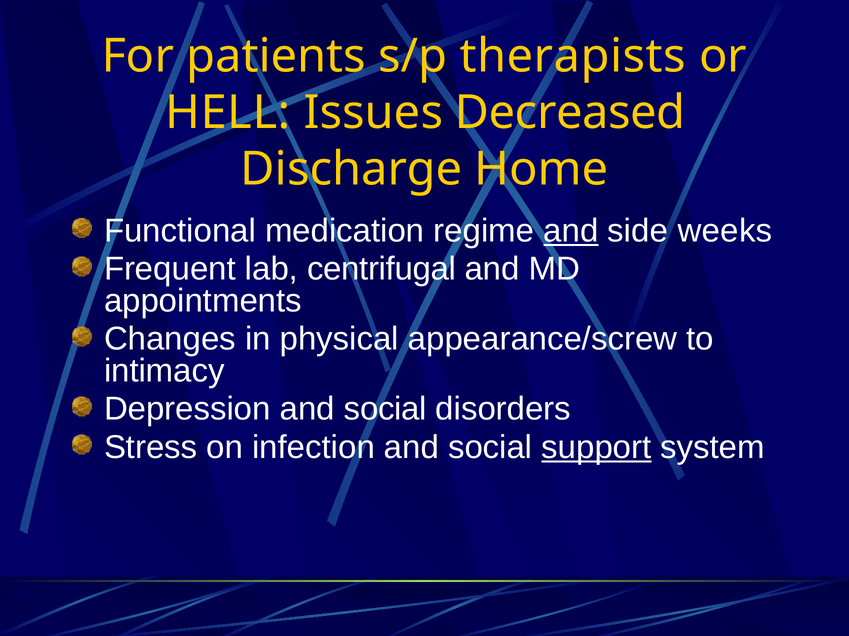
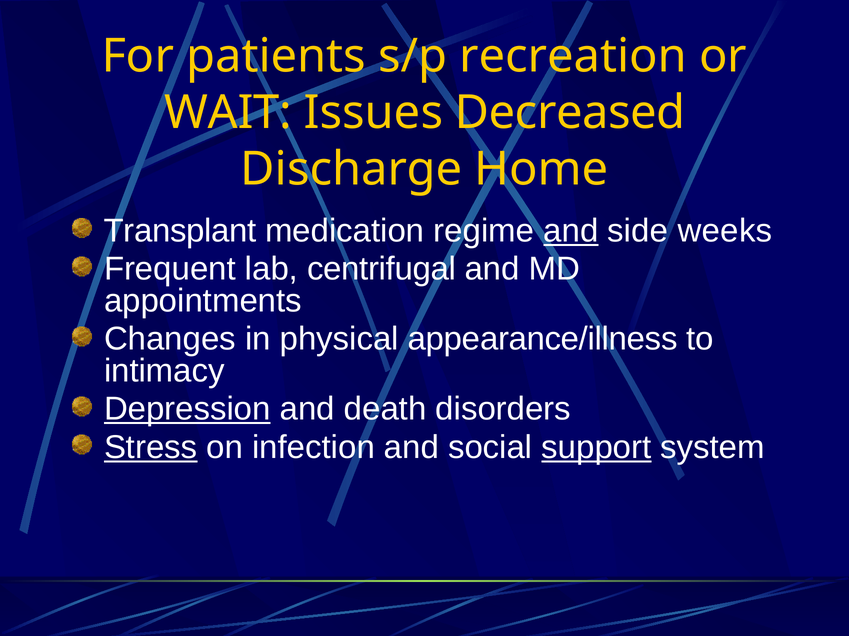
therapists: therapists -> recreation
HELL: HELL -> WAIT
Functional: Functional -> Transplant
appearance/screw: appearance/screw -> appearance/illness
Depression underline: none -> present
social at (385, 409): social -> death
Stress underline: none -> present
